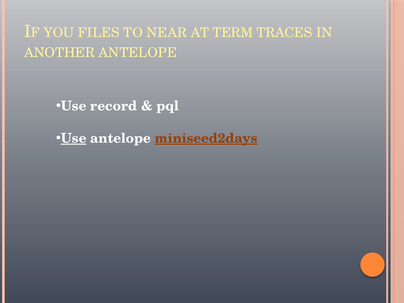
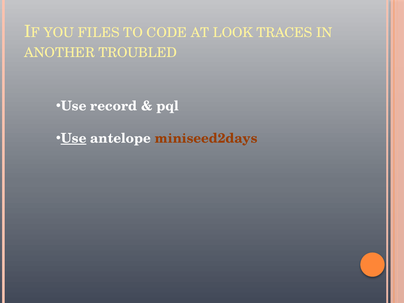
NEAR: NEAR -> CODE
TERM: TERM -> LOOK
ANOTHER ANTELOPE: ANTELOPE -> TROUBLED
miniseed2days underline: present -> none
